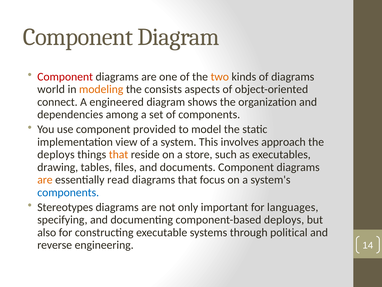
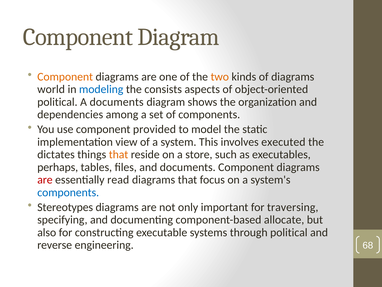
Component at (65, 77) colour: red -> orange
modeling colour: orange -> blue
connect at (57, 102): connect -> political
A engineered: engineered -> documents
approach: approach -> executed
deploys at (56, 154): deploys -> dictates
drawing: drawing -> perhaps
are at (45, 179) colour: orange -> red
languages: languages -> traversing
component-based deploys: deploys -> allocate
14: 14 -> 68
